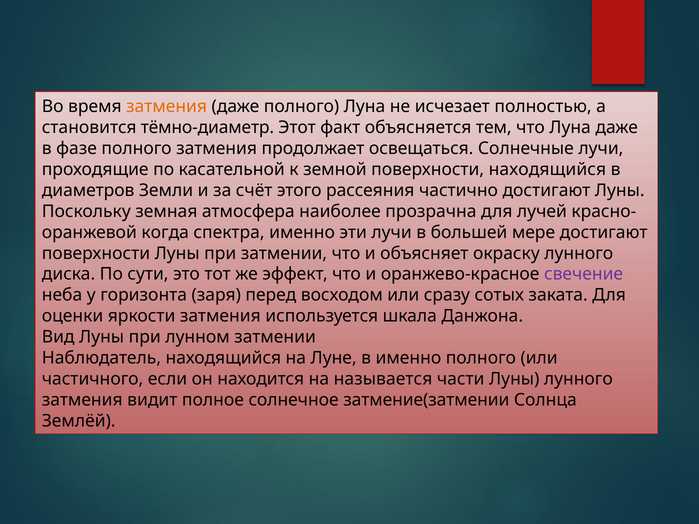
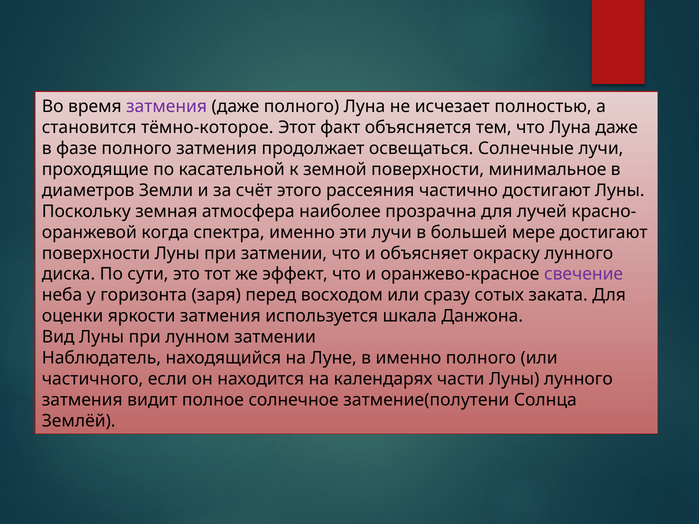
затмения at (167, 107) colour: orange -> purple
тёмно-диаметр: тёмно-диаметр -> тёмно-которое
поверхности находящийся: находящийся -> минимальное
называется: называется -> календарях
затмение(затмении: затмение(затмении -> затмение(полутени
